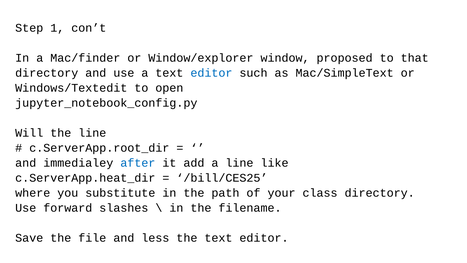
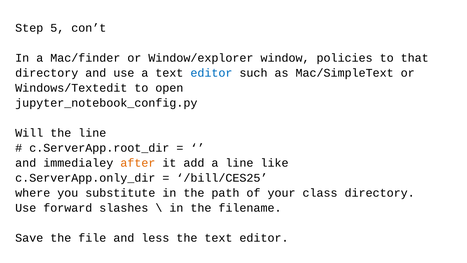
1: 1 -> 5
proposed: proposed -> policies
after colour: blue -> orange
c.ServerApp.heat_dir: c.ServerApp.heat_dir -> c.ServerApp.only_dir
